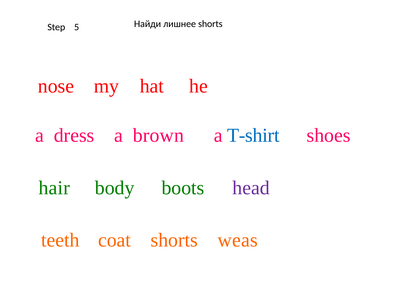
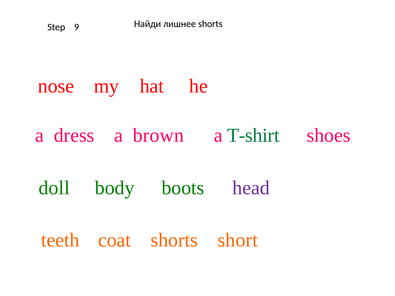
5: 5 -> 9
T-shirt colour: blue -> green
hair: hair -> doll
weas: weas -> short
